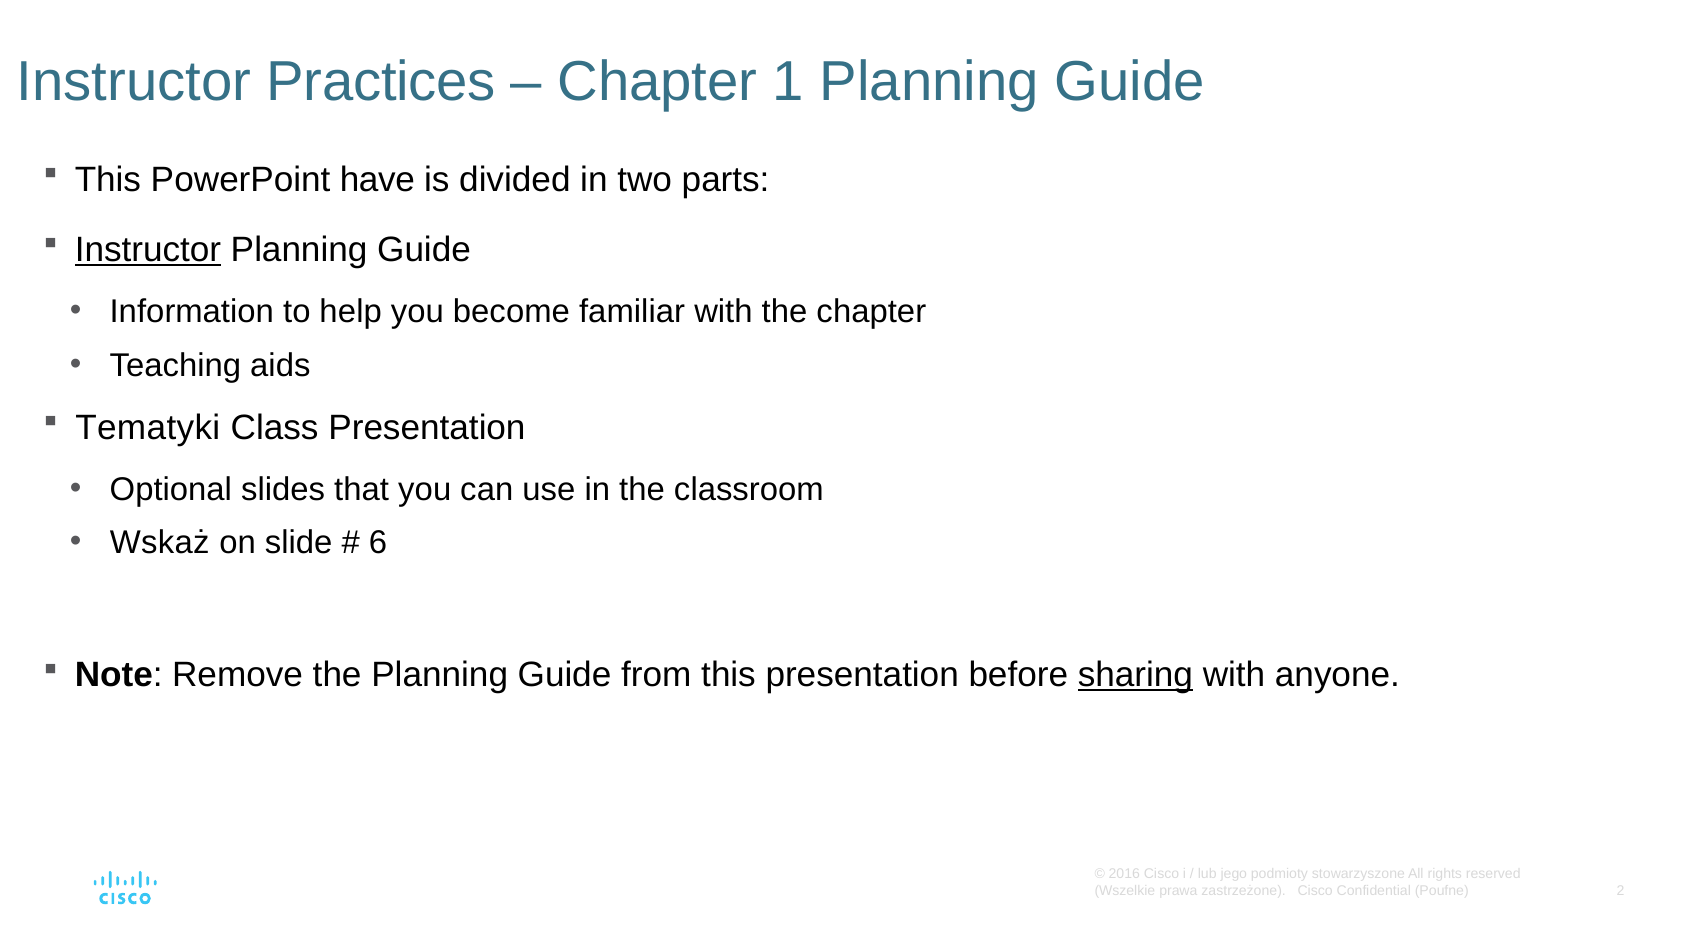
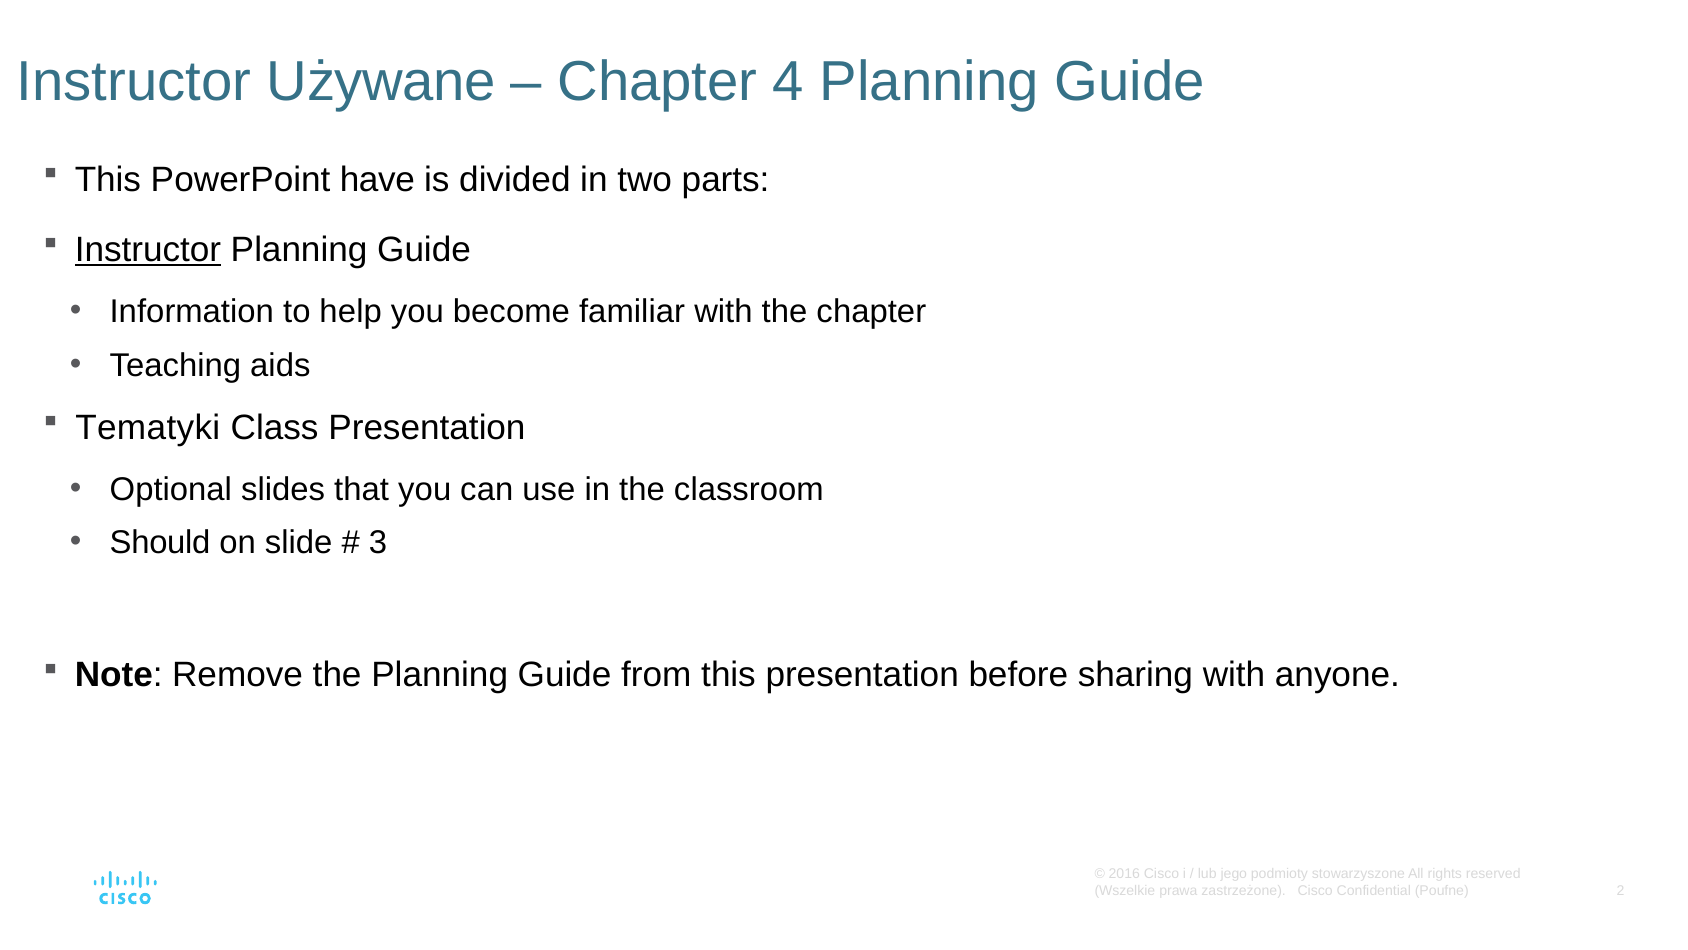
Practices: Practices -> Używane
1: 1 -> 4
Wskaż: Wskaż -> Should
6: 6 -> 3
sharing underline: present -> none
